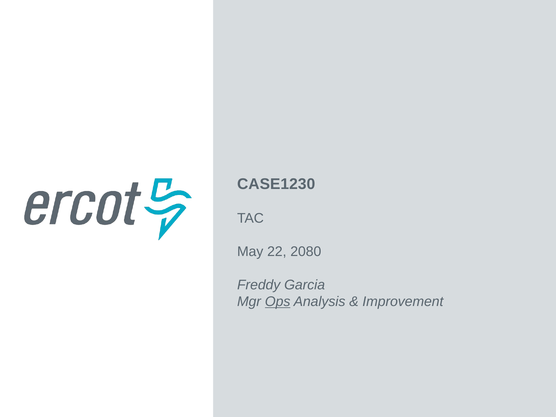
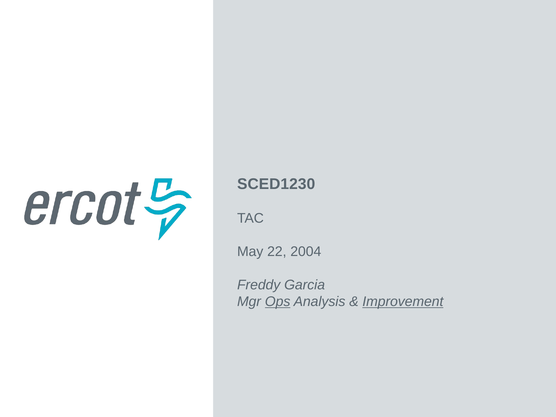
CASE1230: CASE1230 -> SCED1230
2080: 2080 -> 2004
Improvement underline: none -> present
